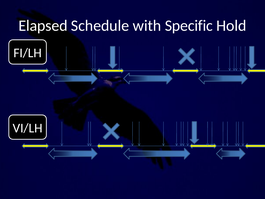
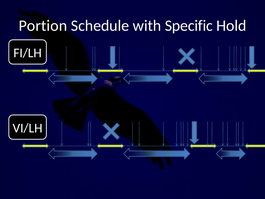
Elapsed: Elapsed -> Portion
